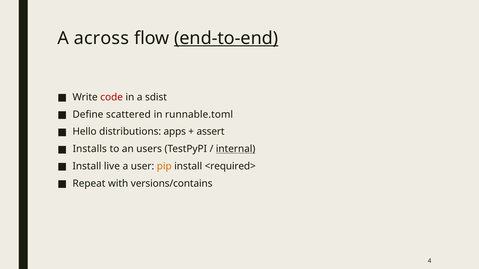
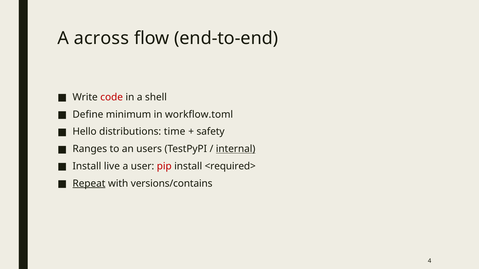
end-to-end underline: present -> none
sdist: sdist -> shell
scattered: scattered -> minimum
runnable.toml: runnable.toml -> workflow.toml
apps: apps -> time
assert: assert -> safety
Installs: Installs -> Ranges
pip colour: orange -> red
Repeat underline: none -> present
